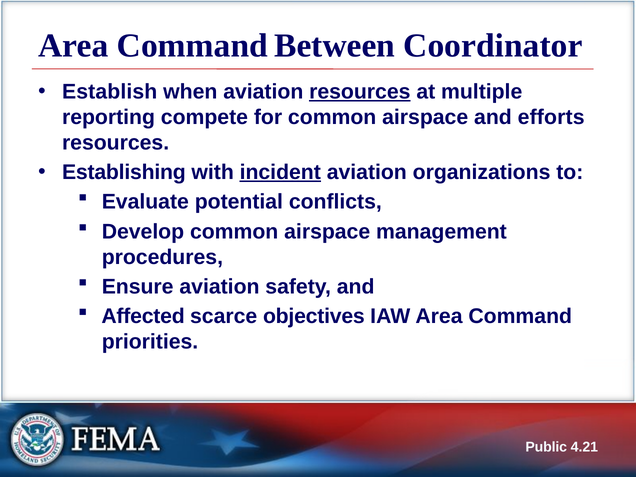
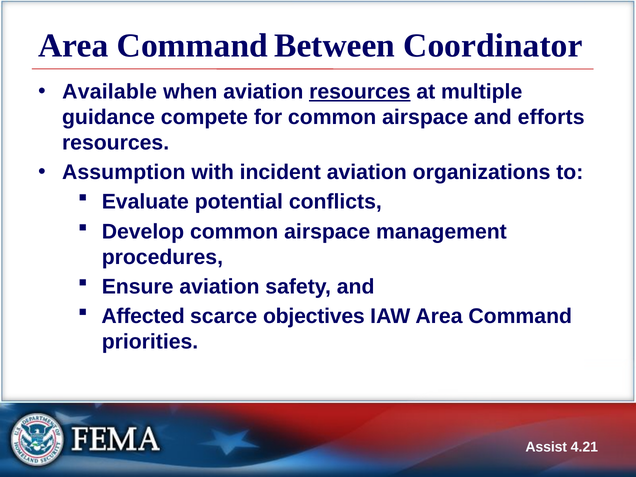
Establish: Establish -> Available
reporting: reporting -> guidance
Establishing: Establishing -> Assumption
incident underline: present -> none
Public: Public -> Assist
